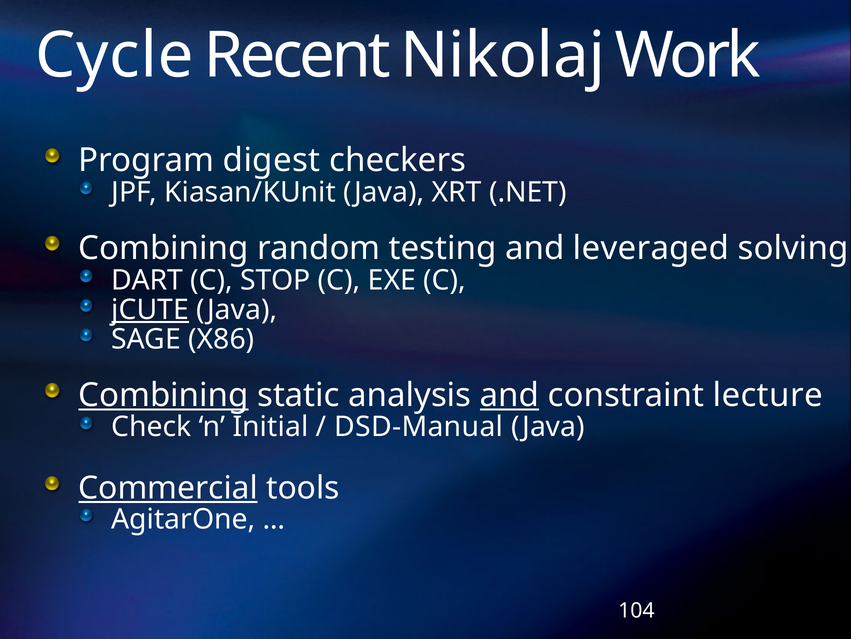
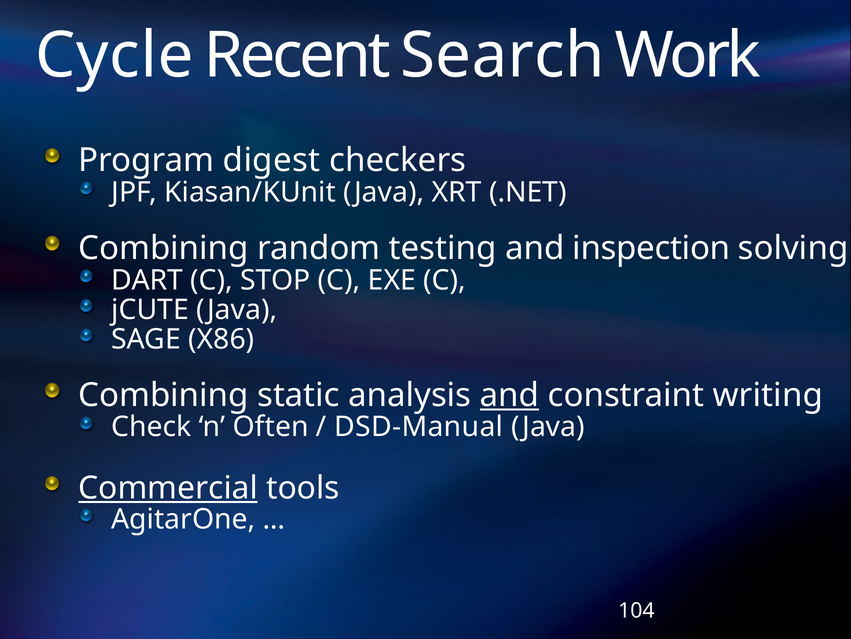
Nikolaj: Nikolaj -> Search
leveraged: leveraged -> inspection
jCUTE underline: present -> none
Combining at (164, 395) underline: present -> none
lecture: lecture -> writing
Initial: Initial -> Often
